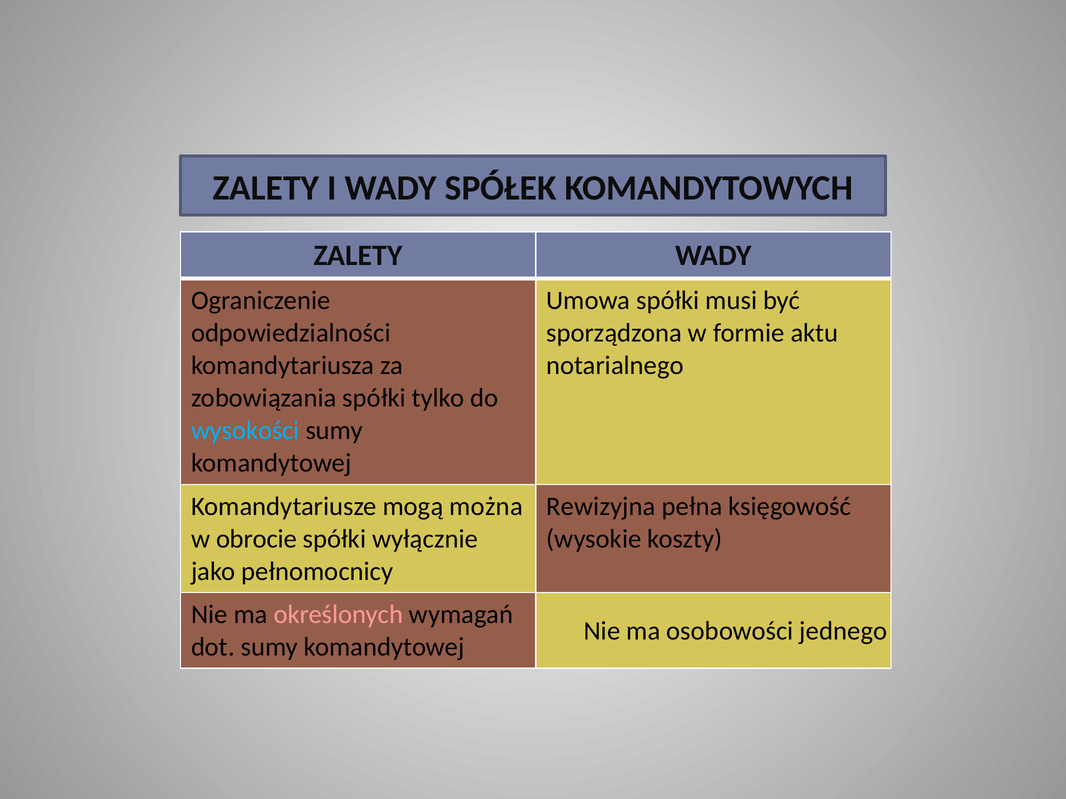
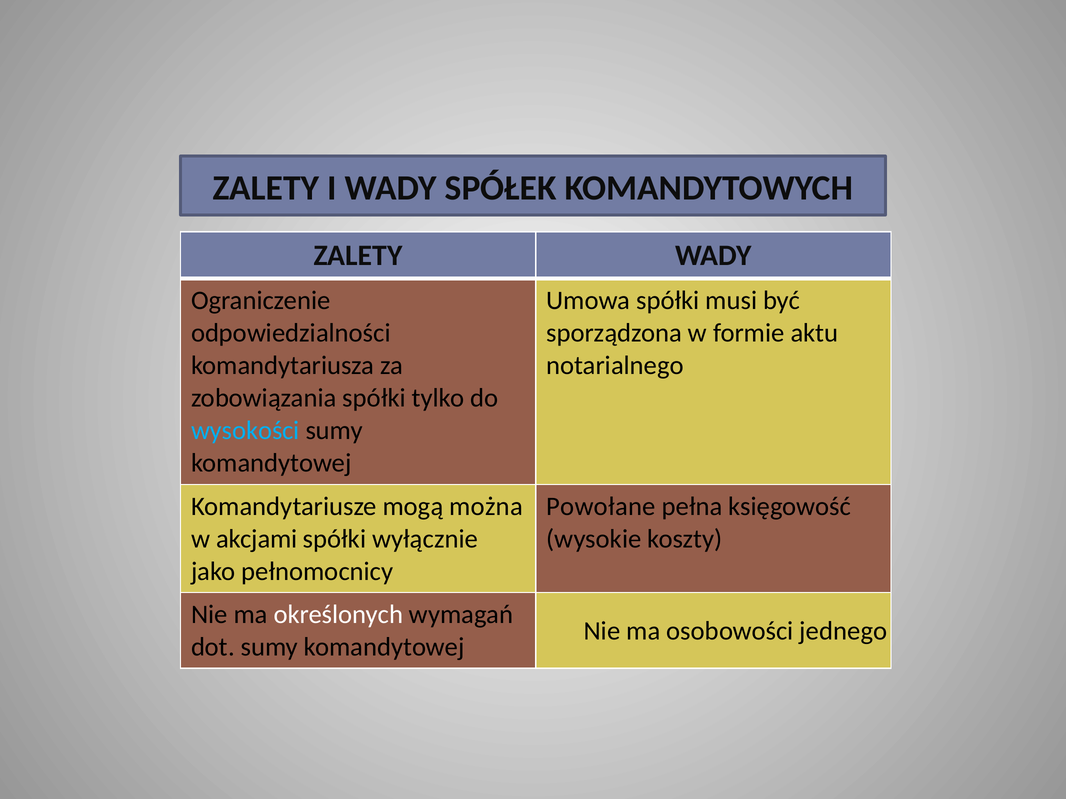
Rewizyjna: Rewizyjna -> Powołane
obrocie: obrocie -> akcjami
określonych colour: pink -> white
